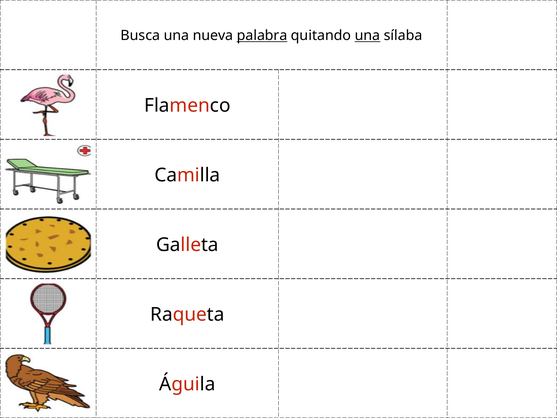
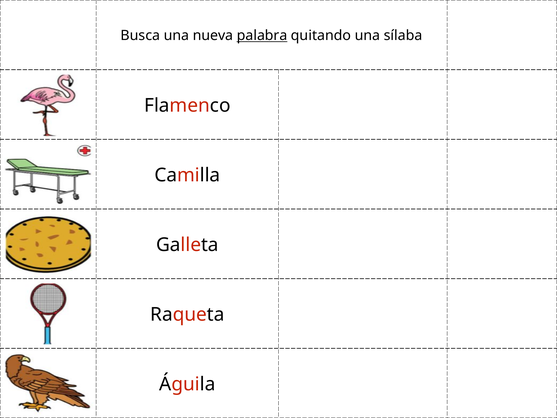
una at (367, 36) underline: present -> none
